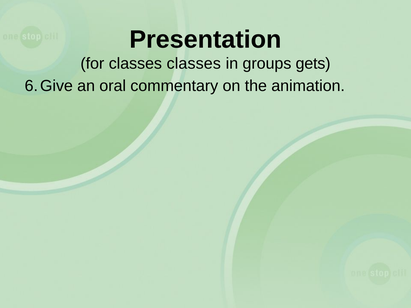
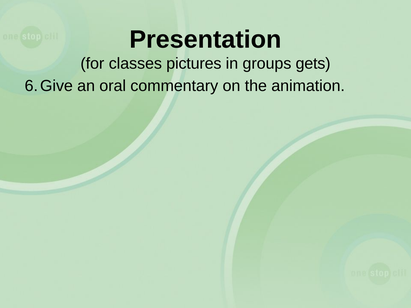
classes classes: classes -> pictures
